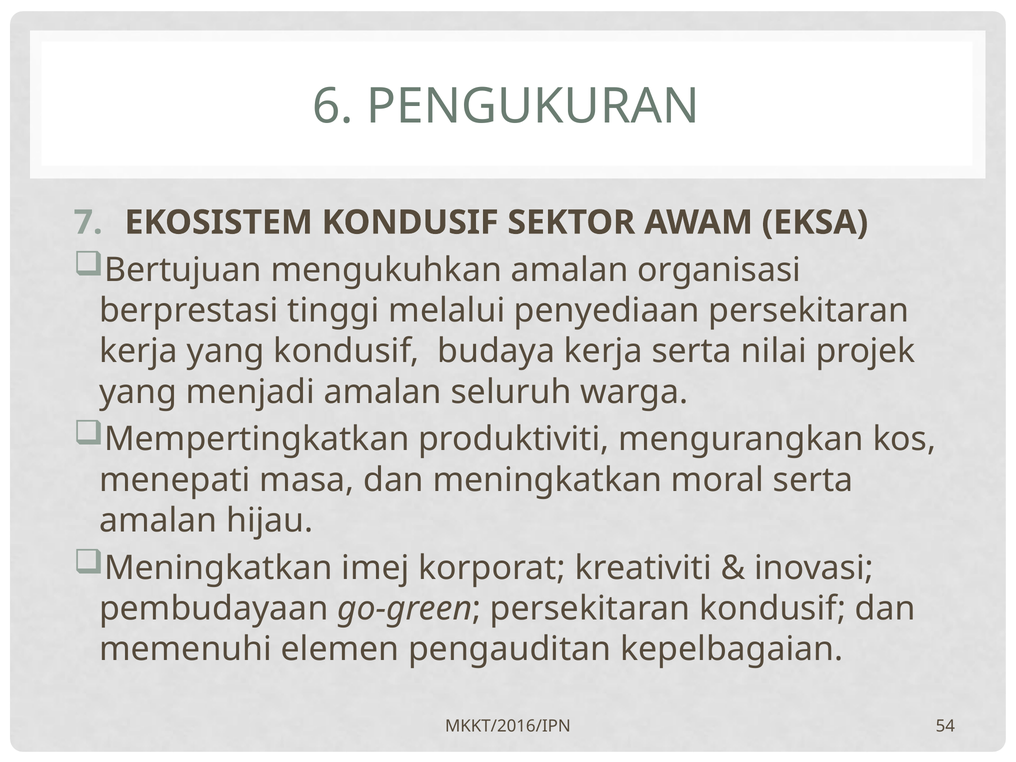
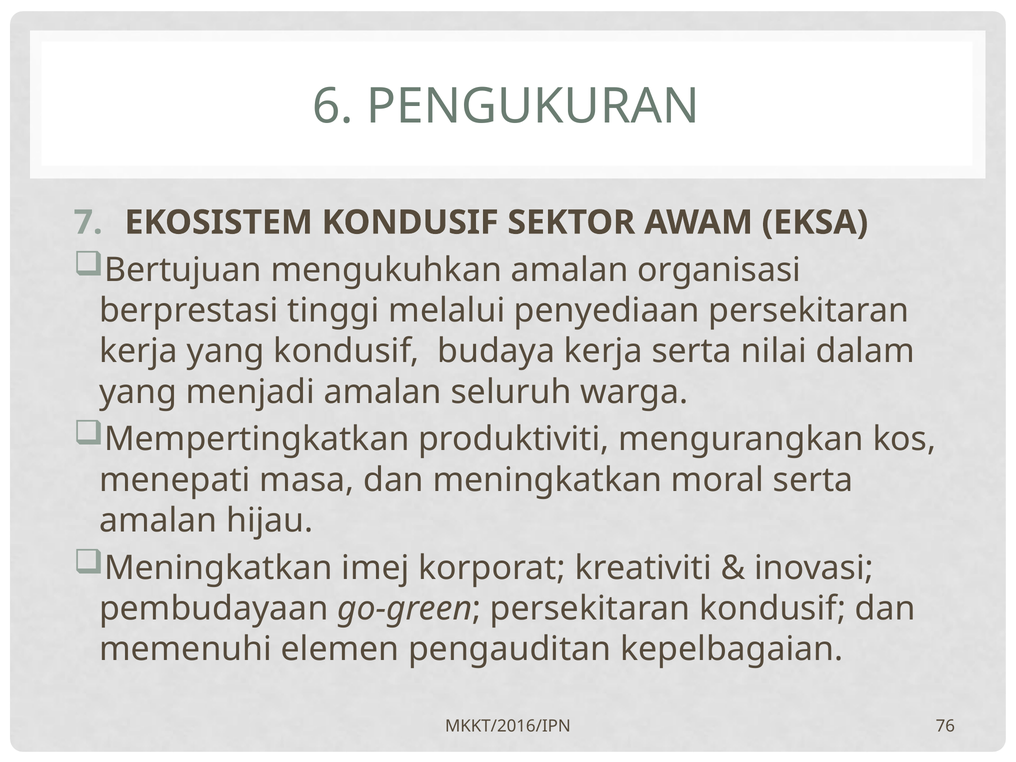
projek: projek -> dalam
54: 54 -> 76
